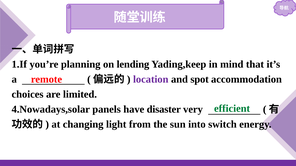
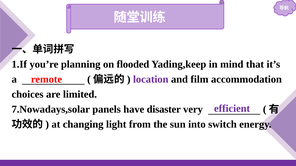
lending: lending -> flooded
spot: spot -> film
efficient colour: green -> purple
4.Nowadays,solar: 4.Nowadays,solar -> 7.Nowadays,solar
